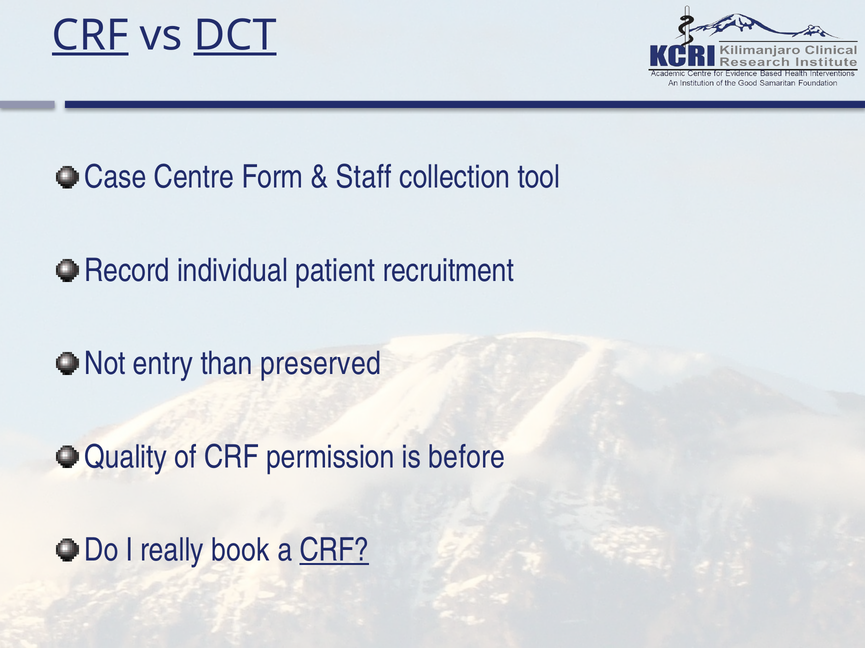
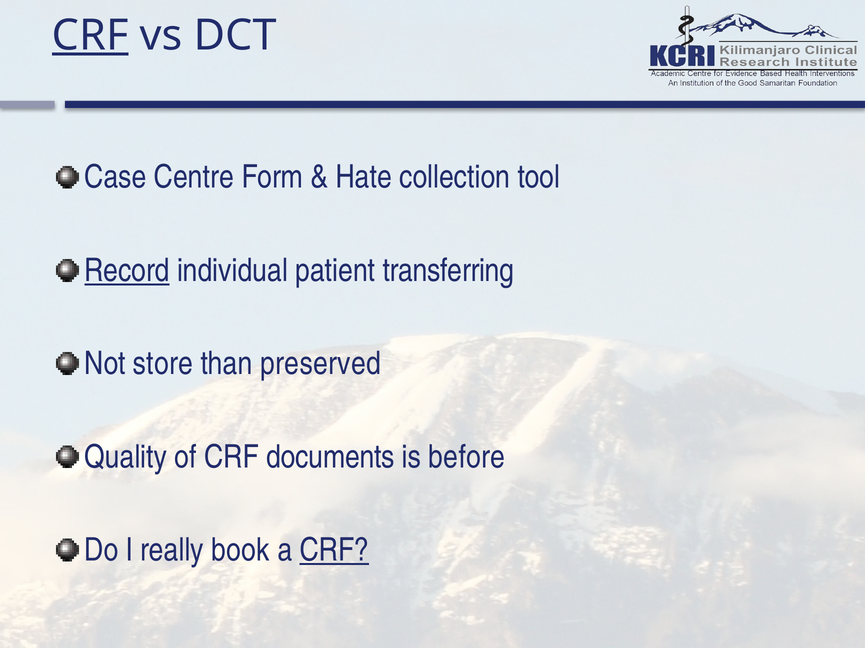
DCT underline: present -> none
Staff: Staff -> Hate
Record underline: none -> present
recruitment: recruitment -> transferring
entry: entry -> store
permission: permission -> documents
